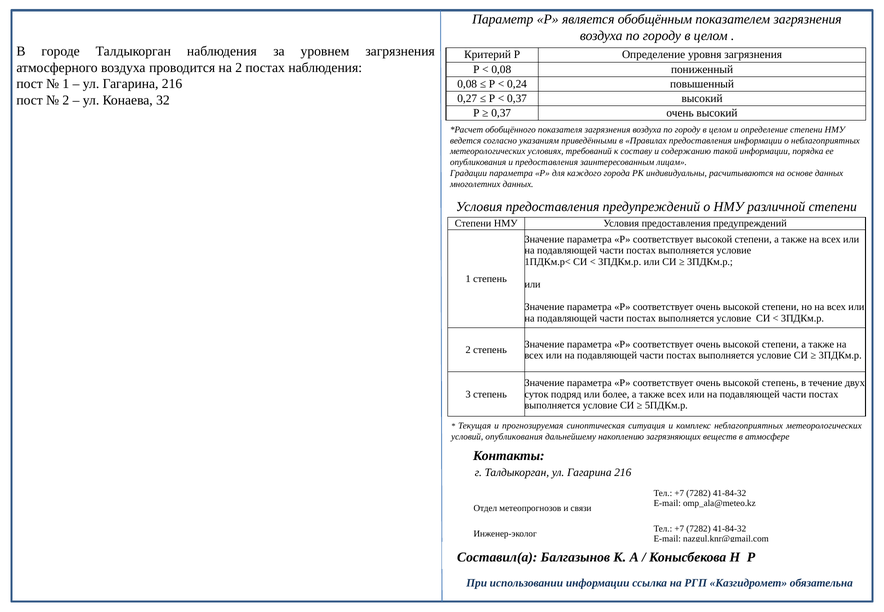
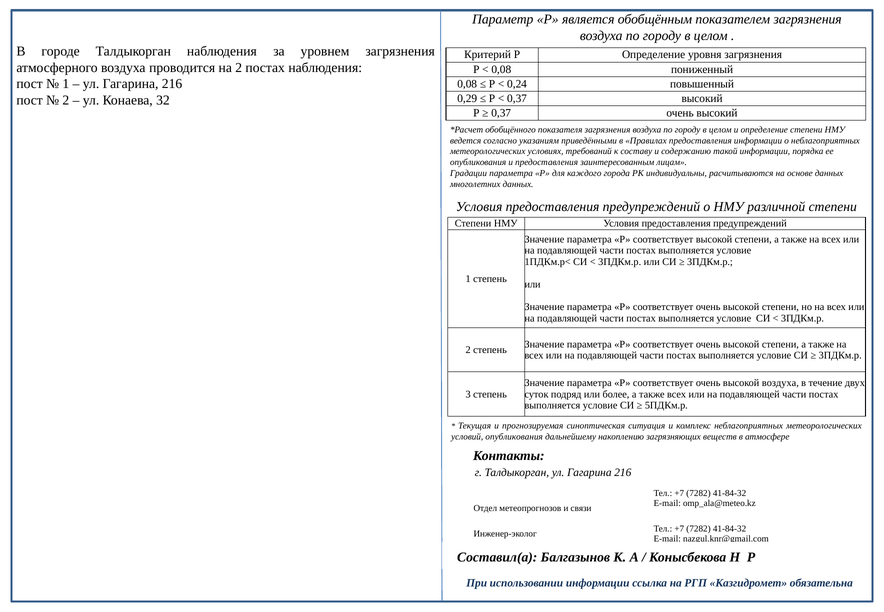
0,27: 0,27 -> 0,29
высокой степень: степень -> воздуха
